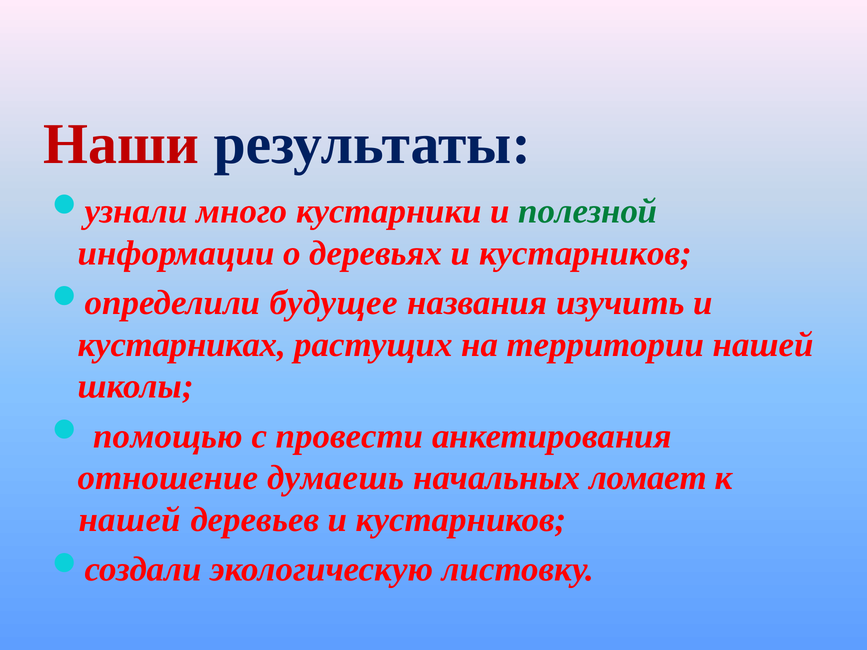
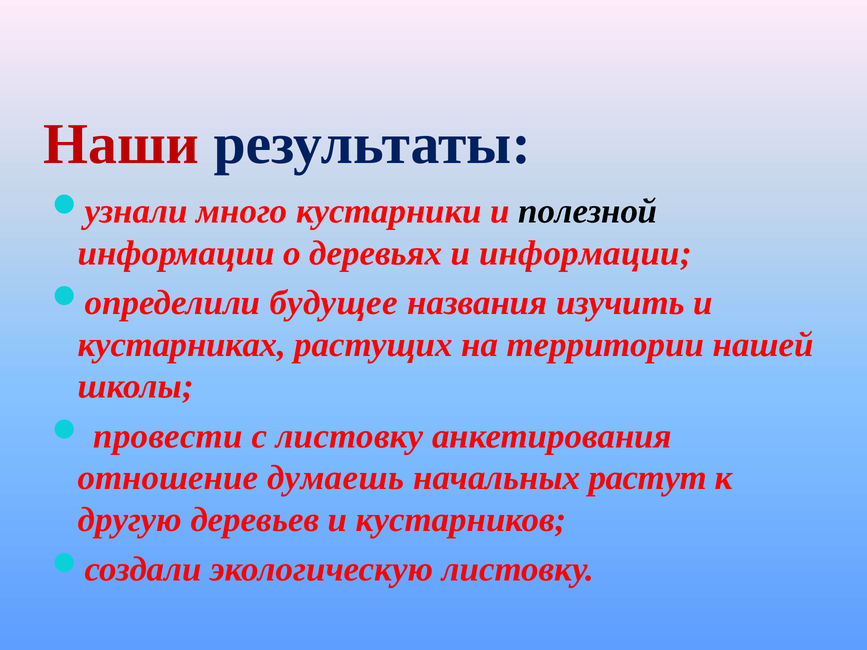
полезной colour: green -> black
деревьях и кустарников: кустарников -> информации
помощью: помощью -> провести
с провести: провести -> листовку
ломает: ломает -> растут
нашей at (130, 520): нашей -> другую
